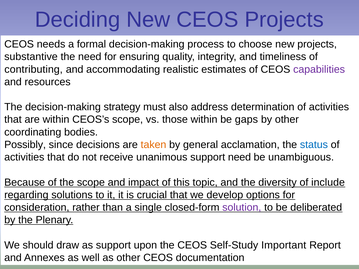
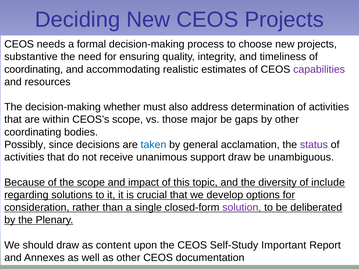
contributing at (34, 69): contributing -> coordinating
strategy: strategy -> whether
those within: within -> major
taken colour: orange -> blue
status colour: blue -> purple
support need: need -> draw
as support: support -> content
